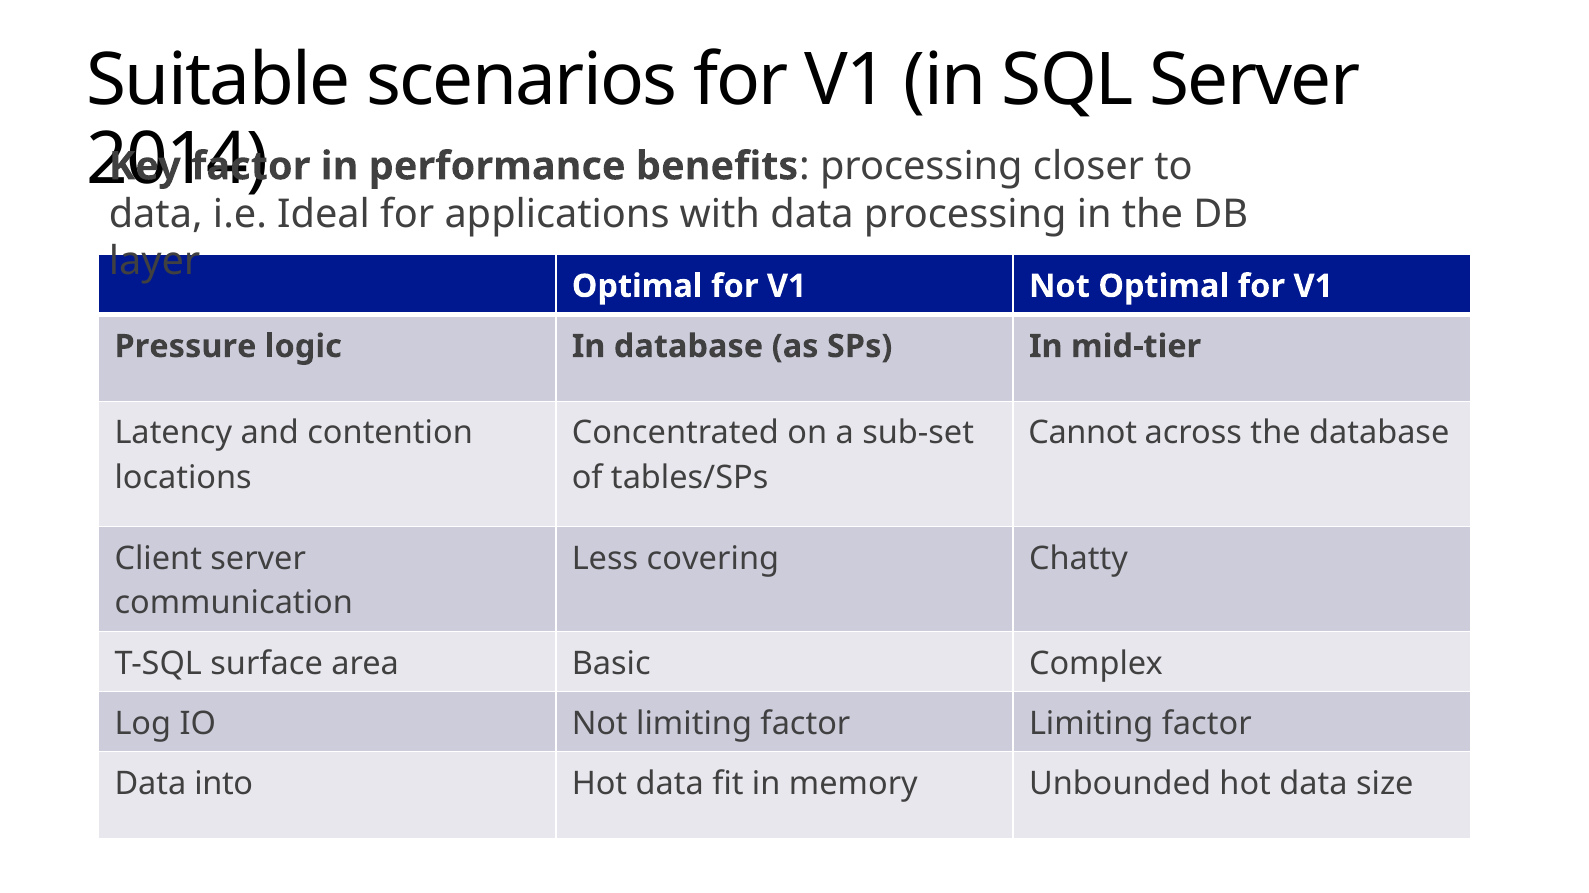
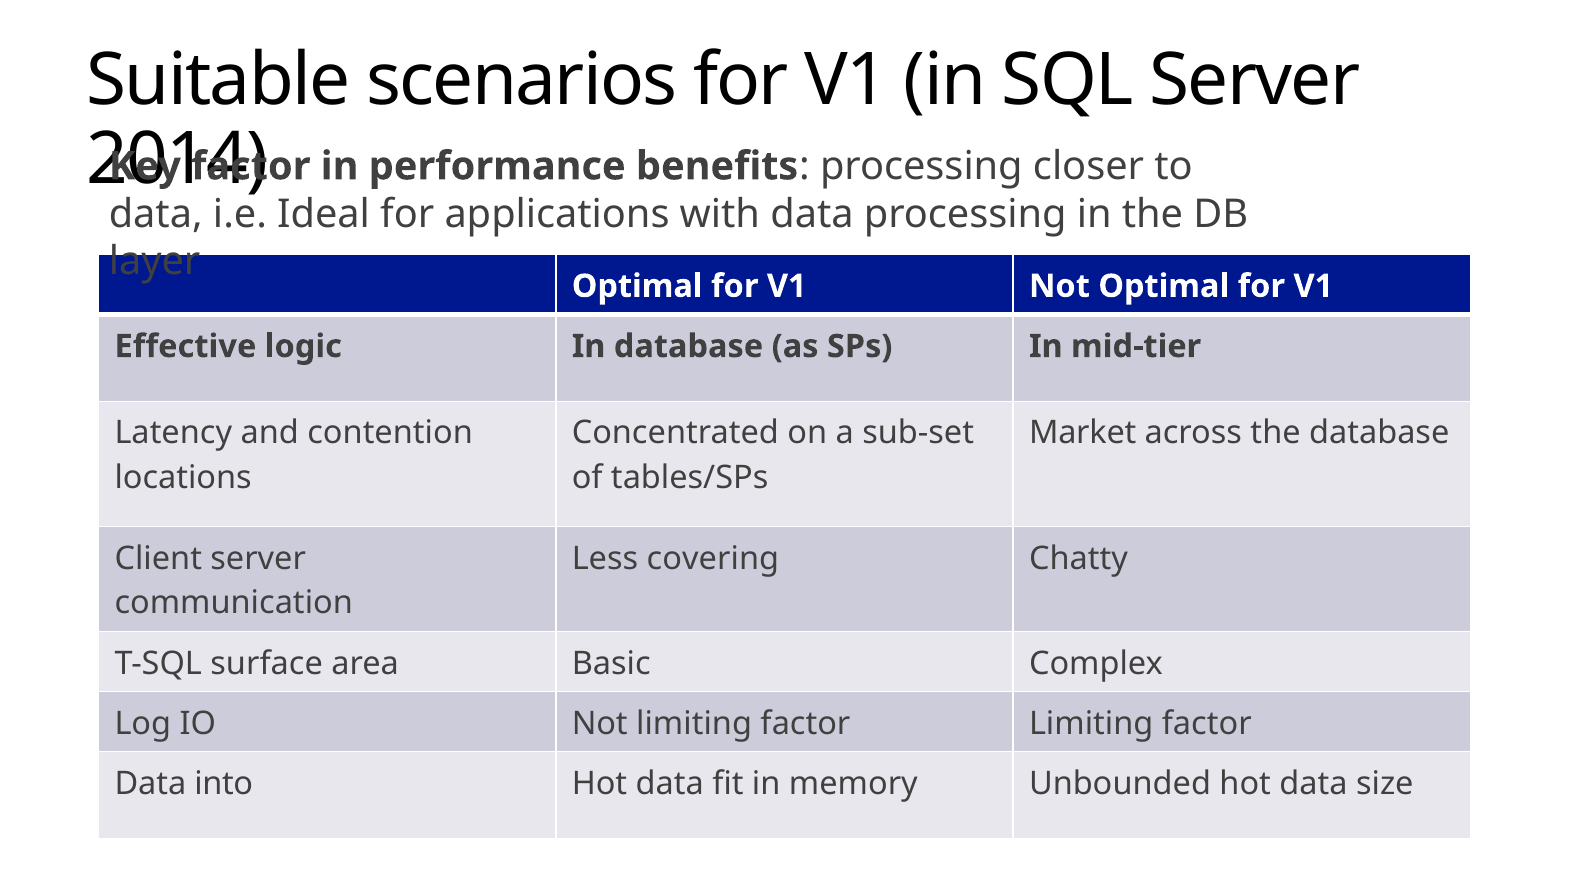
Pressure: Pressure -> Effective
Cannot: Cannot -> Market
